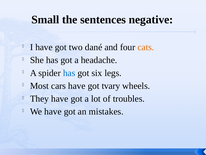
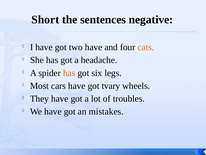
Small: Small -> Short
two dané: dané -> have
has at (69, 73) colour: blue -> orange
